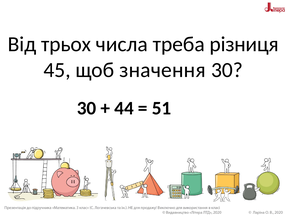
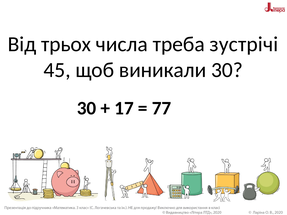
різниця: різниця -> зустрічі
значення: значення -> виникали
44: 44 -> 17
51: 51 -> 77
